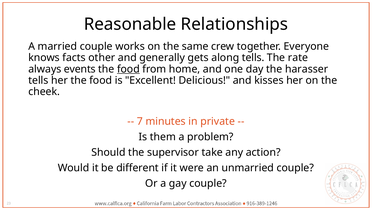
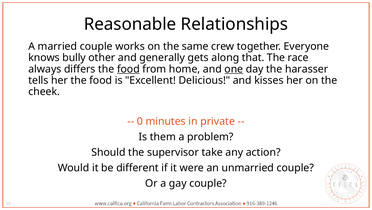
facts: facts -> bully
along tells: tells -> that
rate: rate -> race
events: events -> differs
one underline: none -> present
7: 7 -> 0
